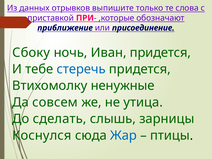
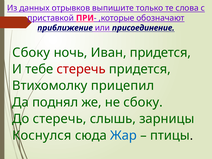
стеречь at (81, 69) colour: blue -> red
ненужные: ненужные -> прицепил
совсем: совсем -> поднял
не утица: утица -> сбоку
До сделать: сделать -> стеречь
